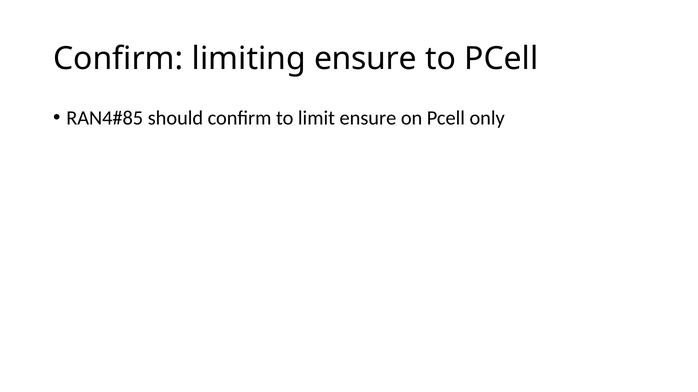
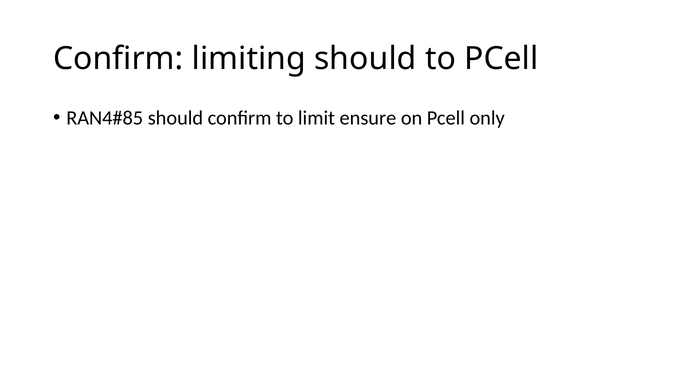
limiting ensure: ensure -> should
